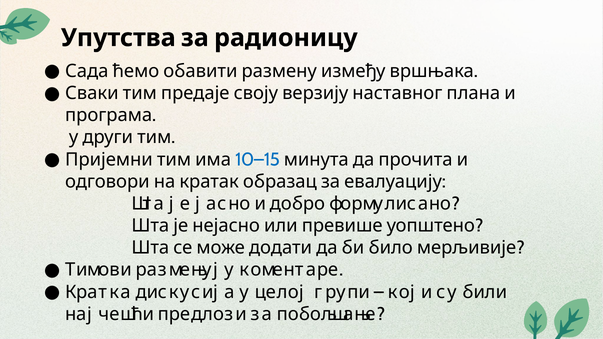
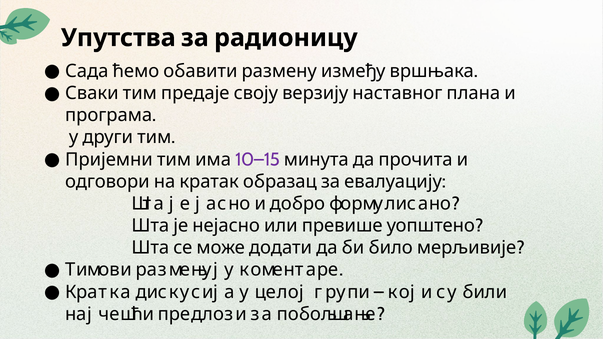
10–15 colour: blue -> purple
